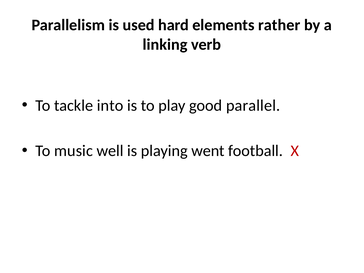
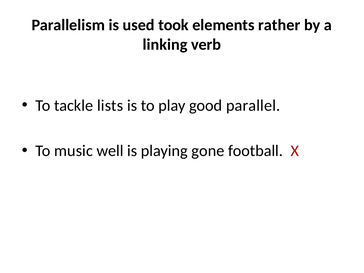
hard: hard -> took
into: into -> lists
went: went -> gone
